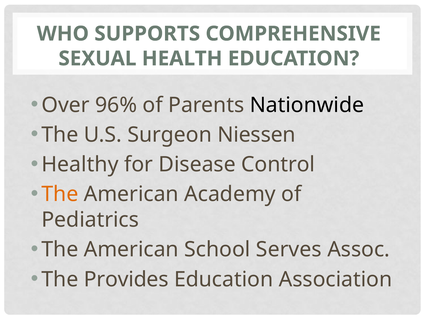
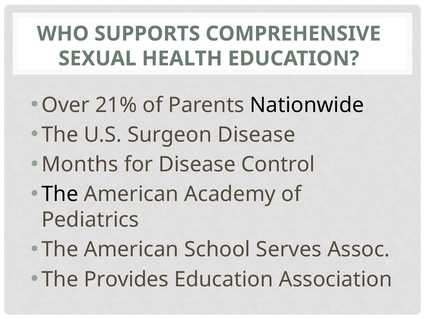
96%: 96% -> 21%
Surgeon Niessen: Niessen -> Disease
Healthy: Healthy -> Months
The at (60, 194) colour: orange -> black
